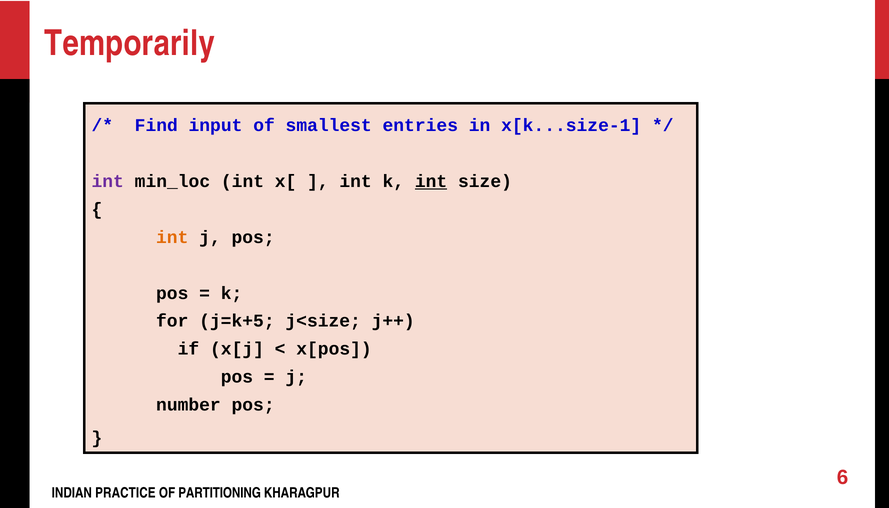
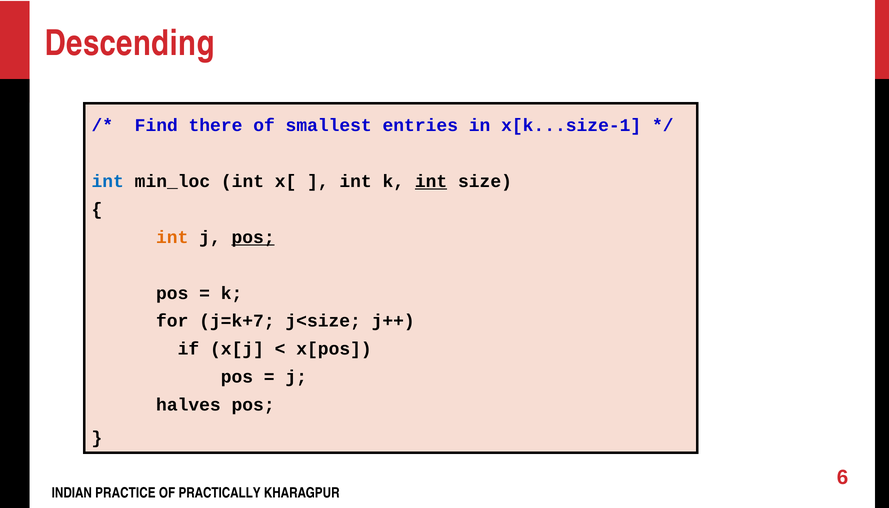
Temporarily: Temporarily -> Descending
input: input -> there
int at (108, 181) colour: purple -> blue
pos at (253, 237) underline: none -> present
j=k+5: j=k+5 -> j=k+7
number: number -> halves
PARTITIONING: PARTITIONING -> PRACTICALLY
